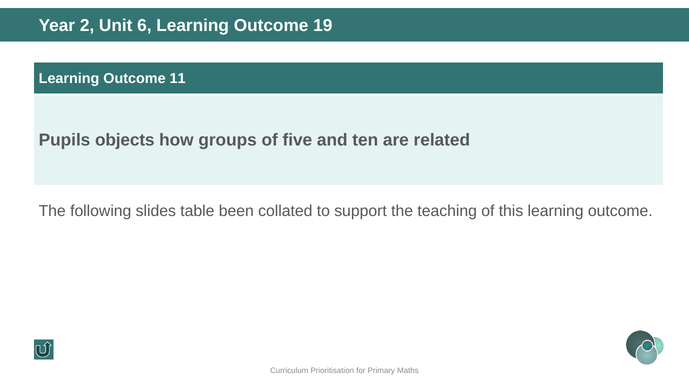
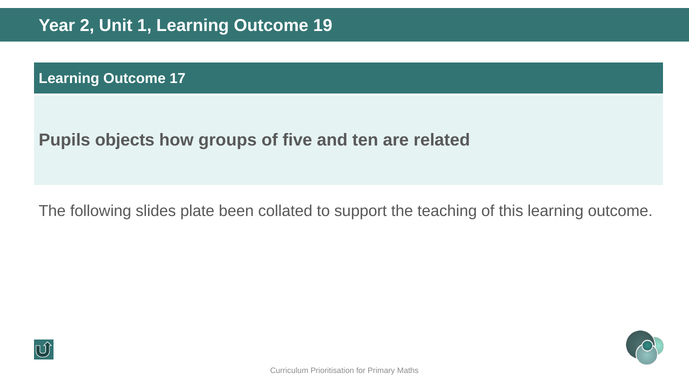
6: 6 -> 1
11: 11 -> 17
table: table -> plate
